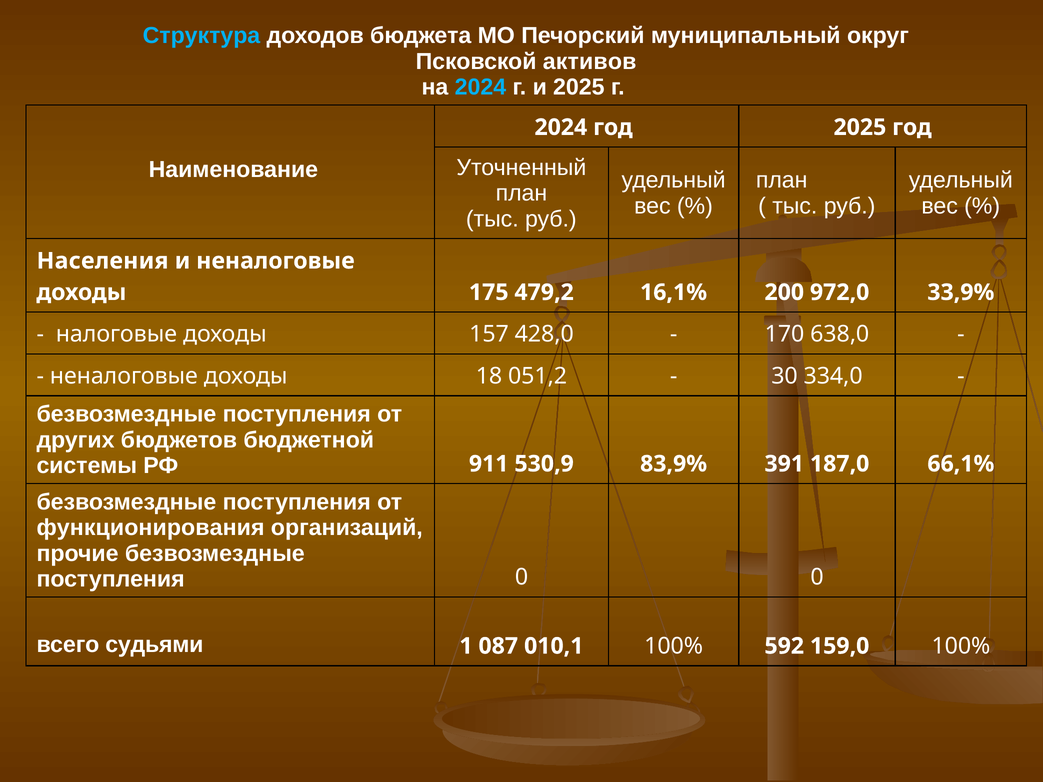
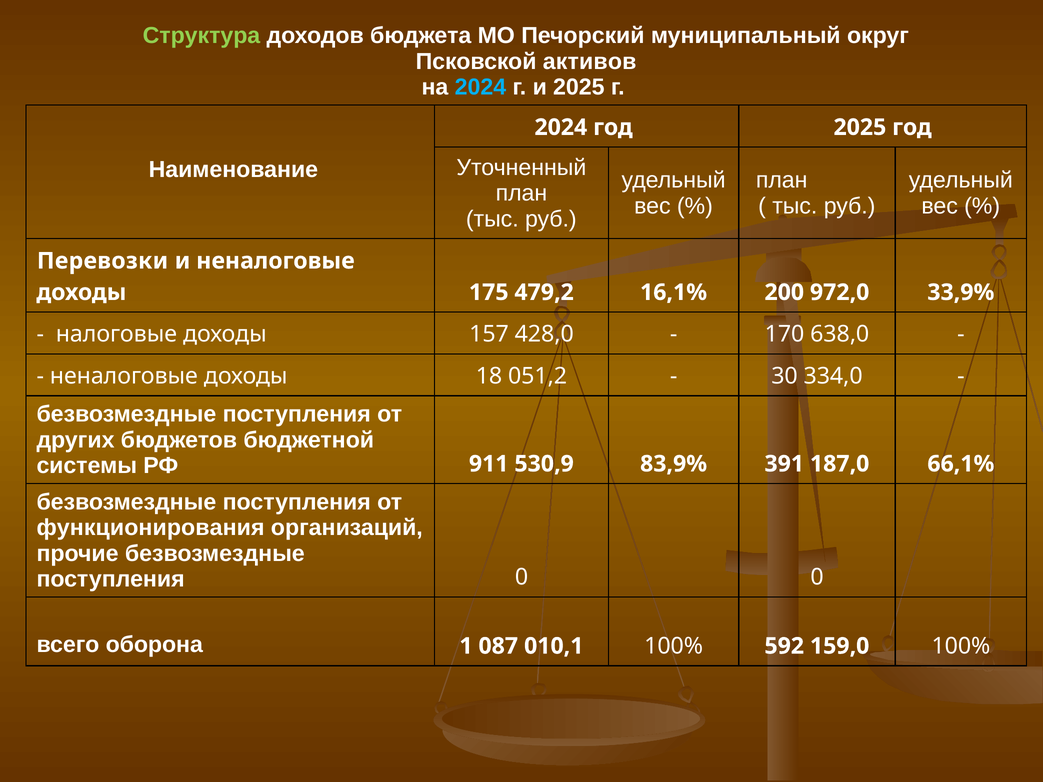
Структура colour: light blue -> light green
Населения: Населения -> Перевозки
судьями: судьями -> оборона
